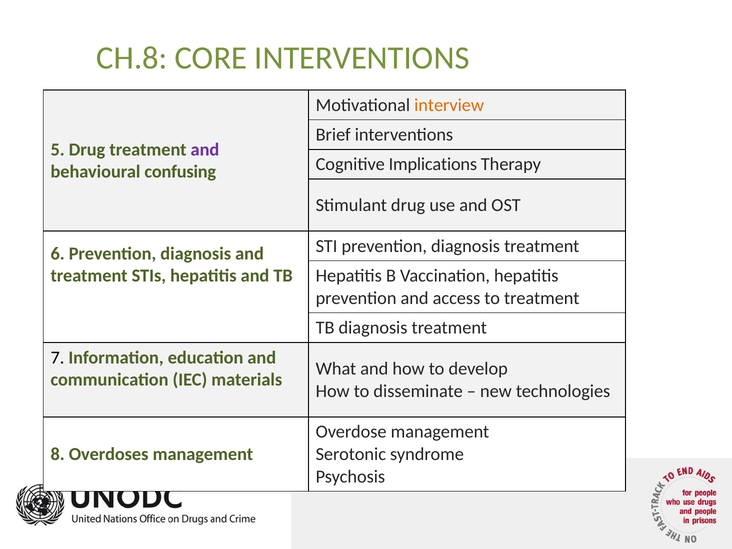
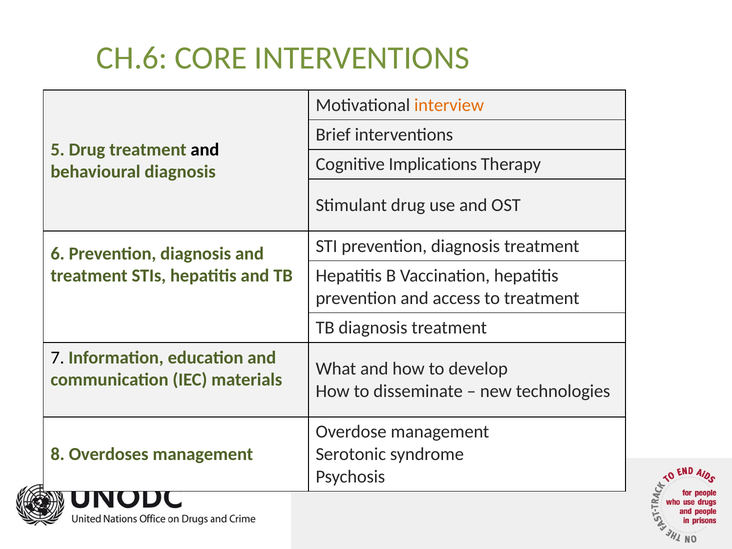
CH.8: CH.8 -> CH.6
and at (205, 150) colour: purple -> black
behavioural confusing: confusing -> diagnosis
